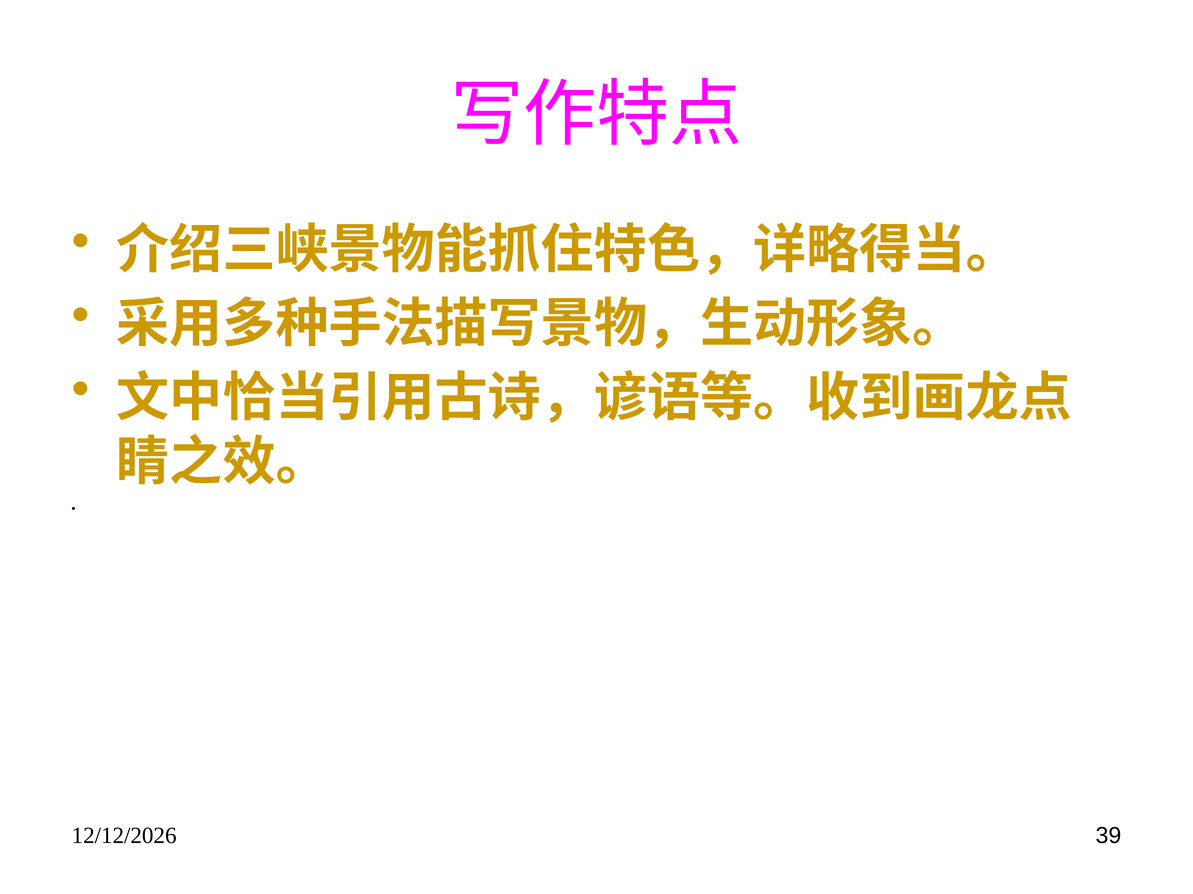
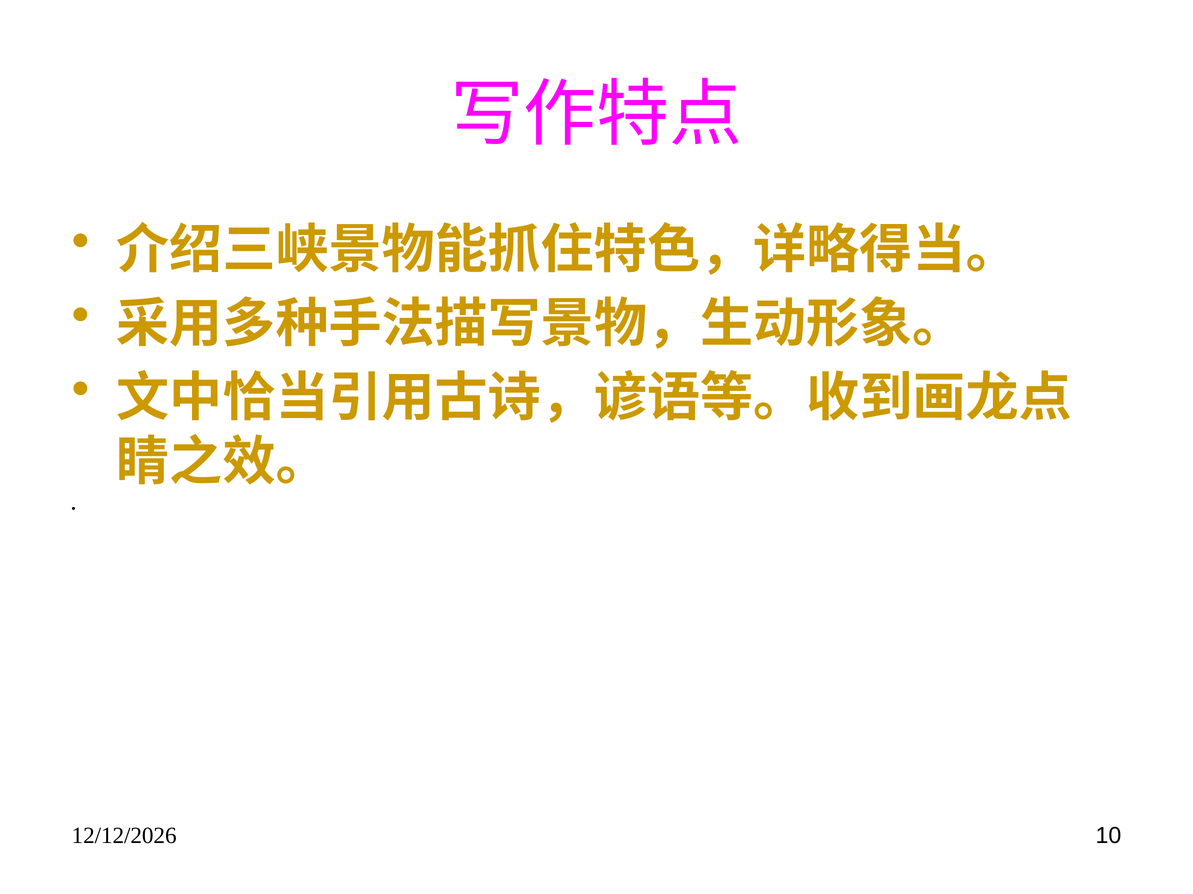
39: 39 -> 10
